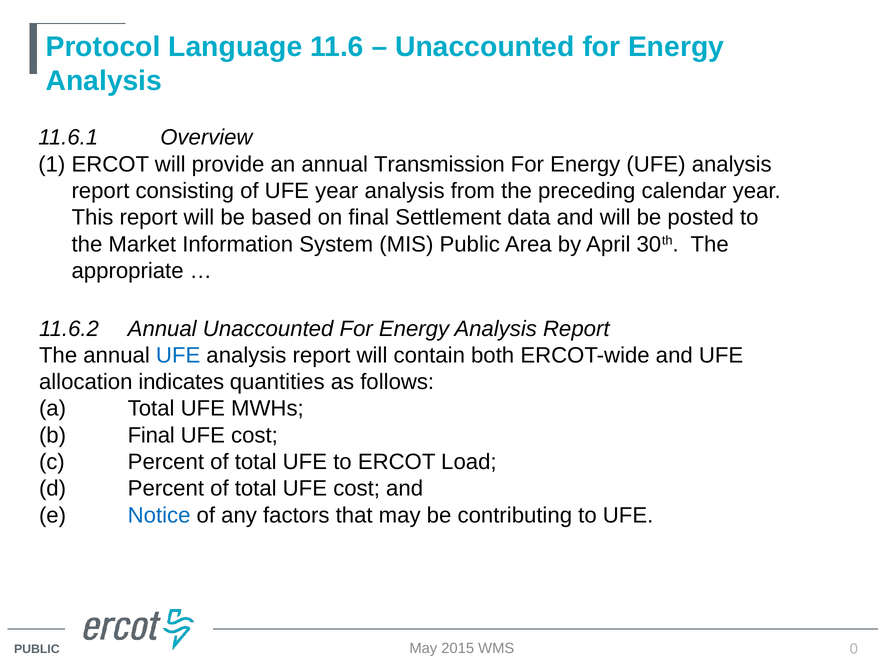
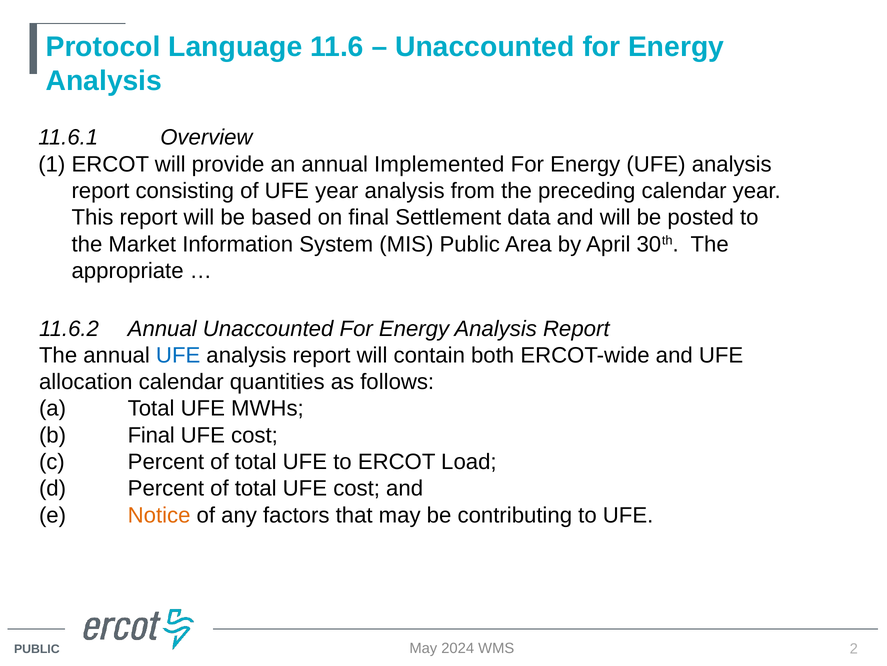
Transmission: Transmission -> Implemented
allocation indicates: indicates -> calendar
Notice colour: blue -> orange
2015: 2015 -> 2024
0: 0 -> 2
